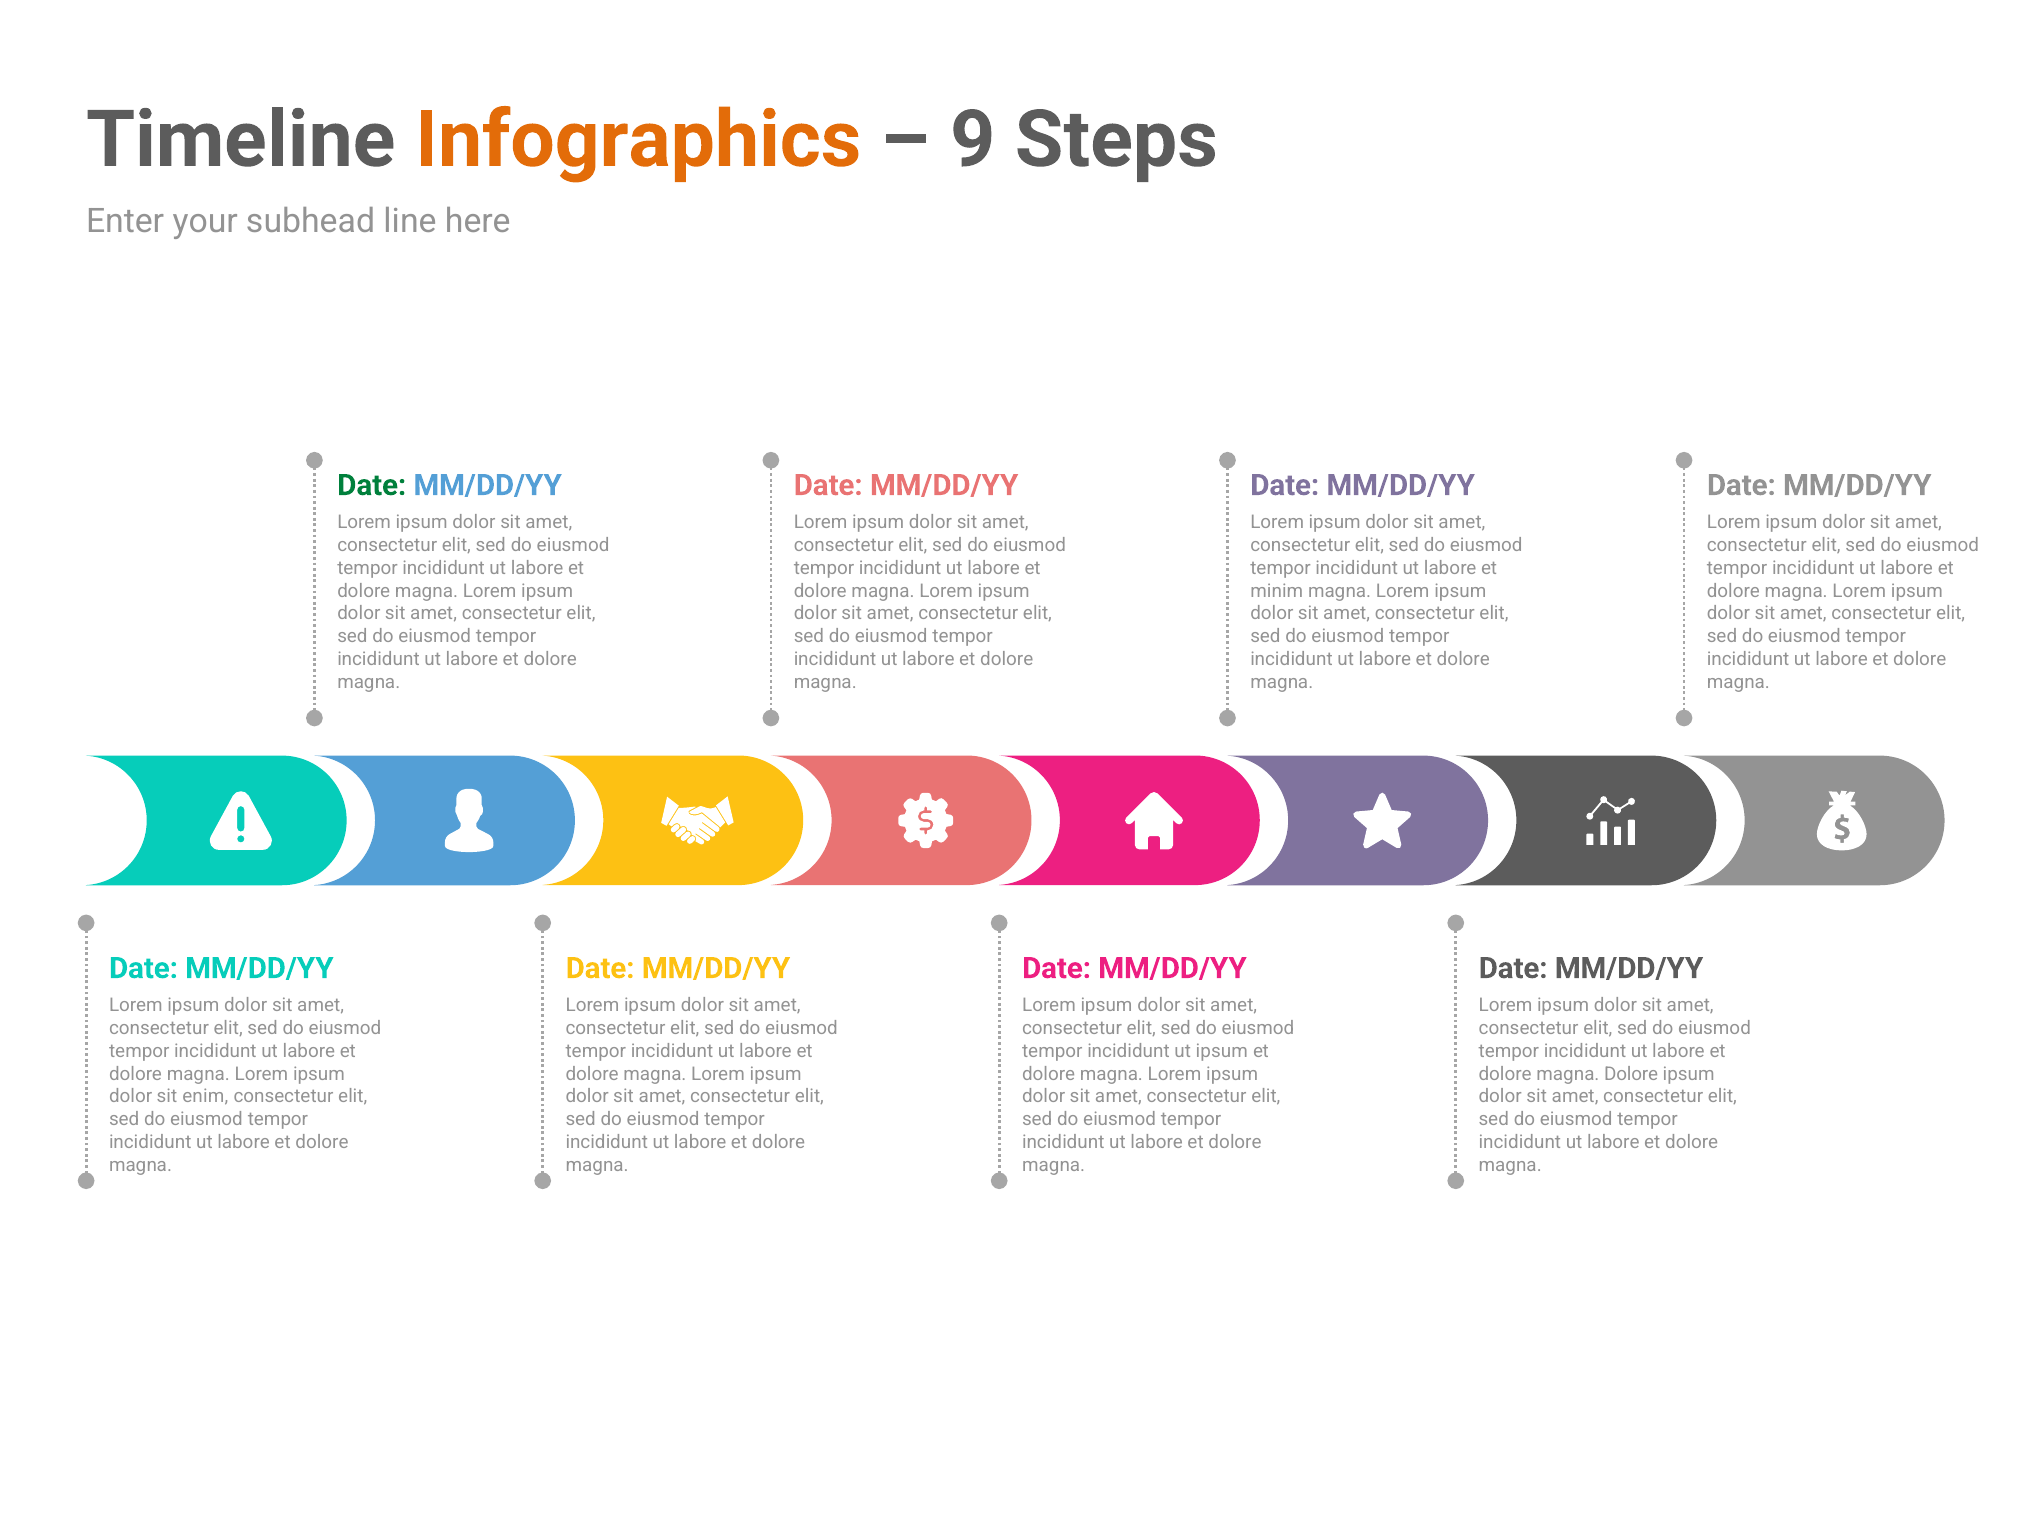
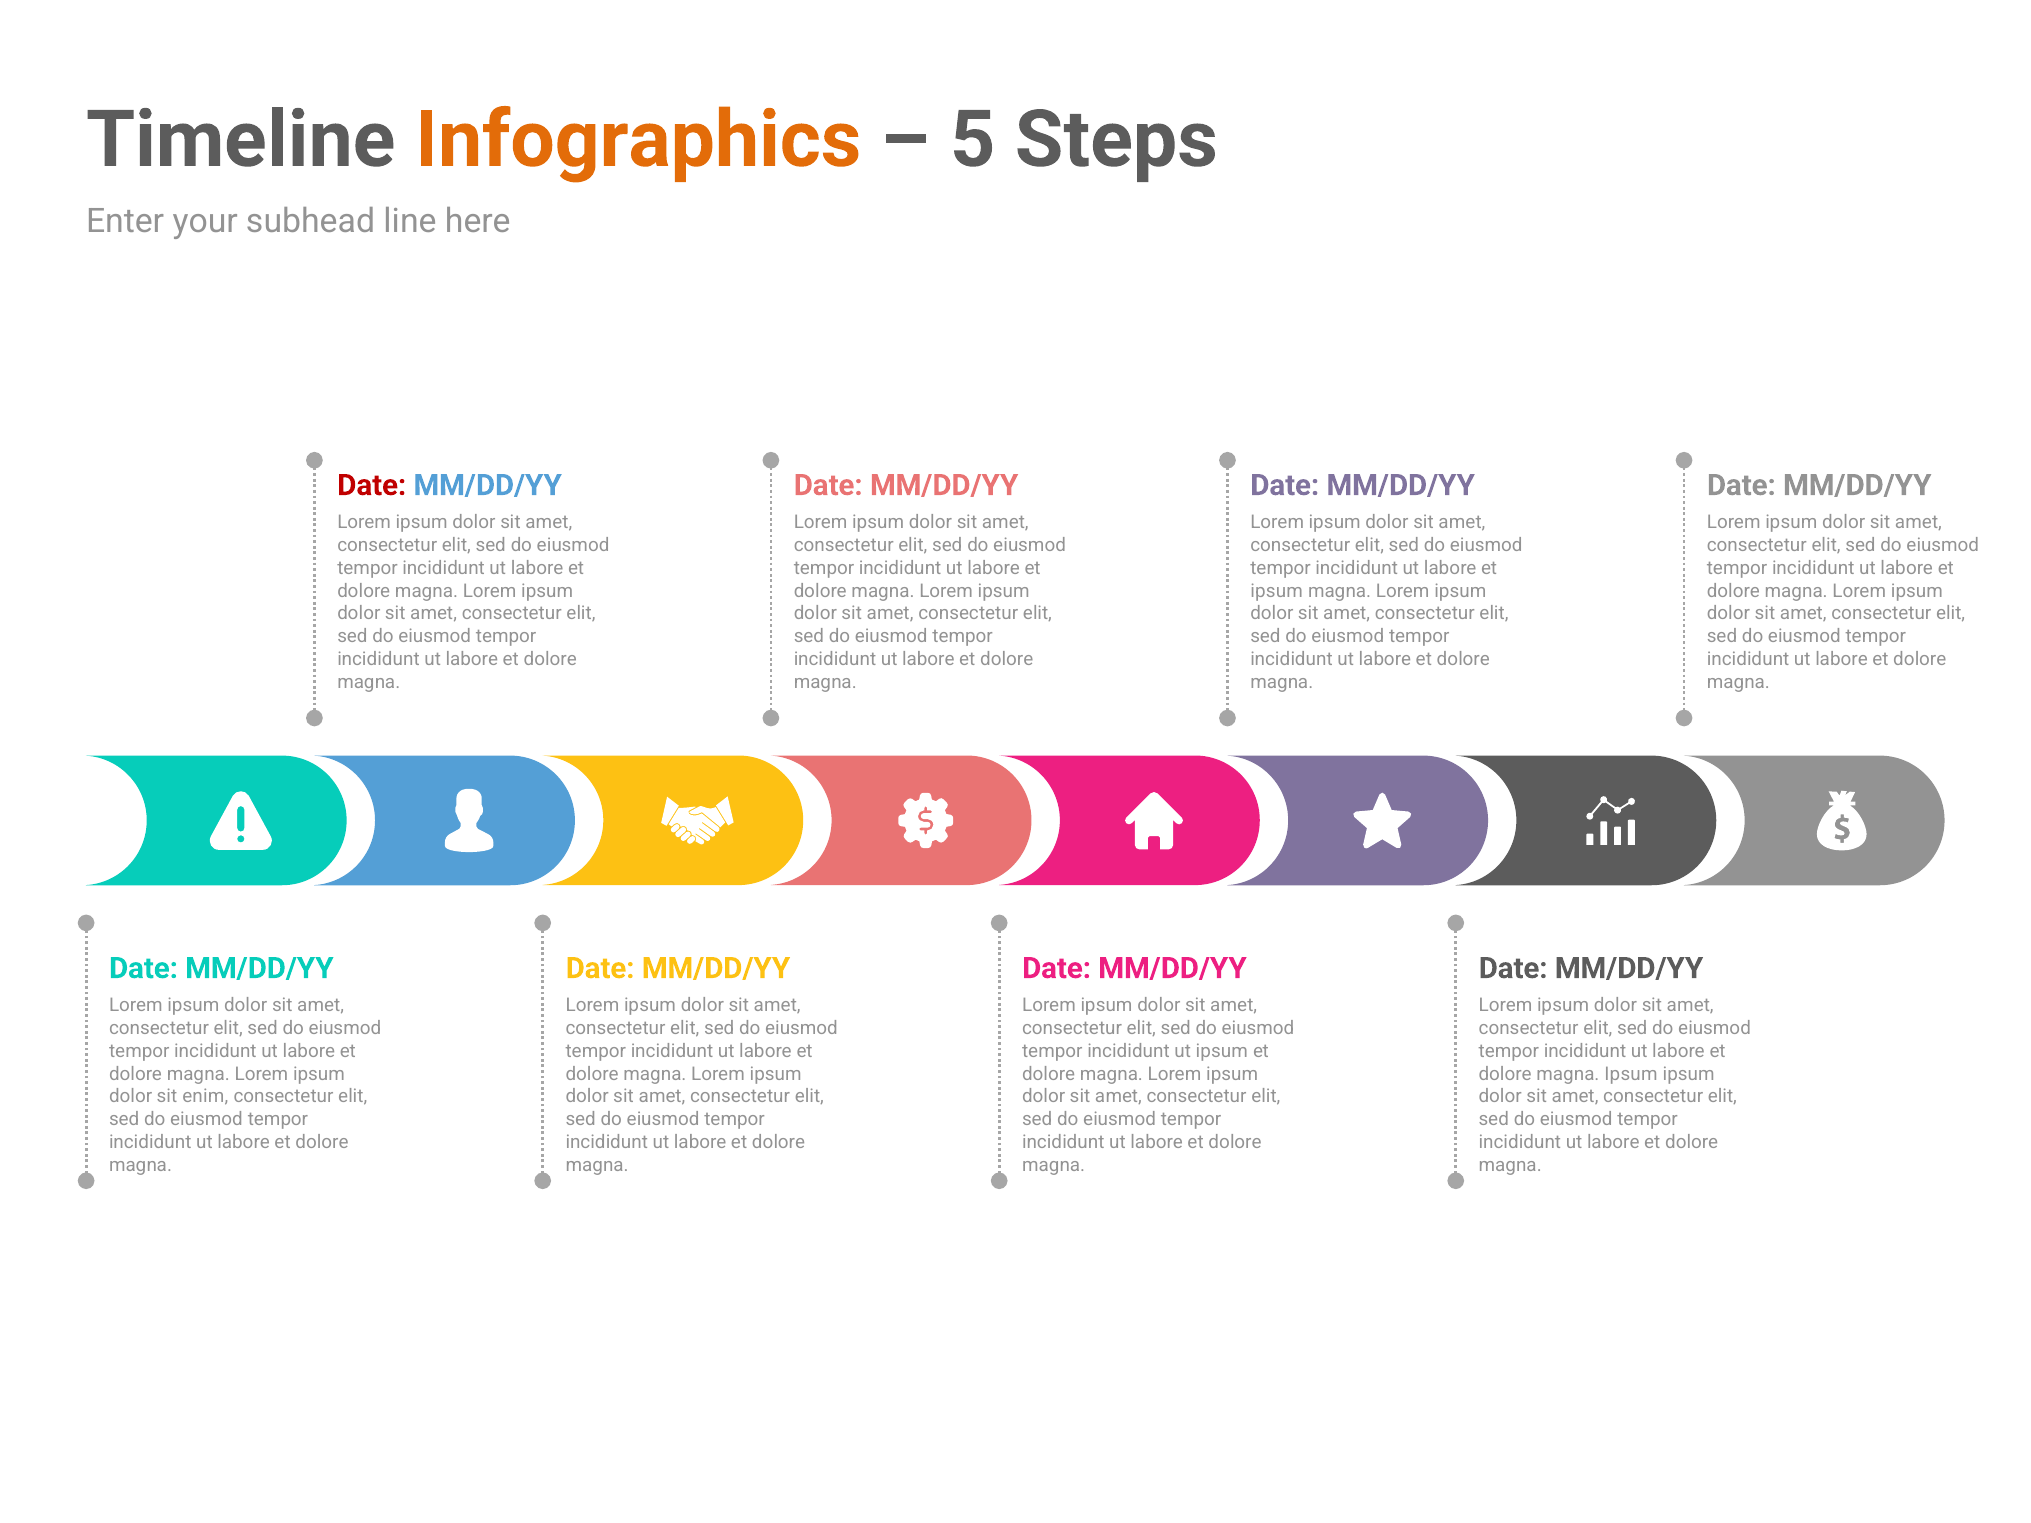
9: 9 -> 5
Date at (372, 485) colour: green -> red
minim at (1277, 591): minim -> ipsum
magna Dolore: Dolore -> Ipsum
